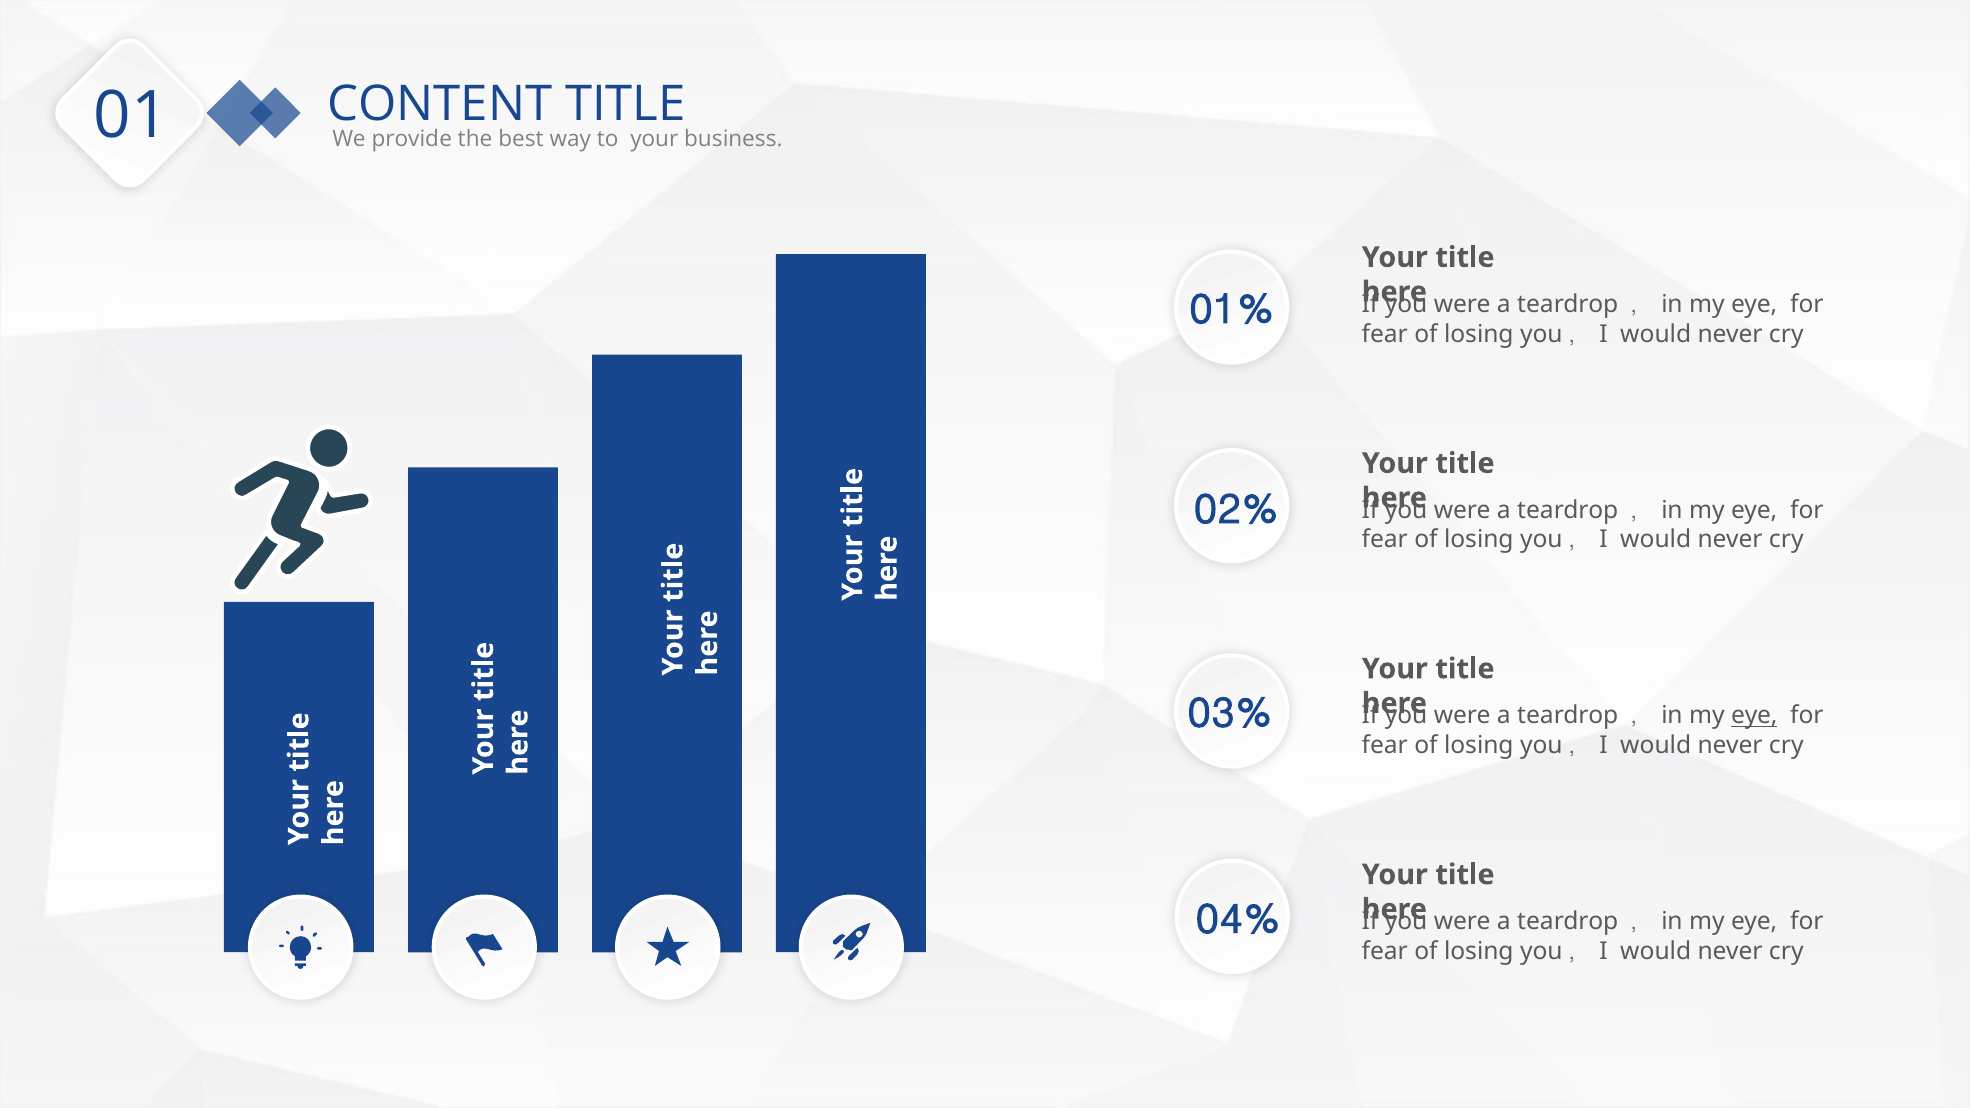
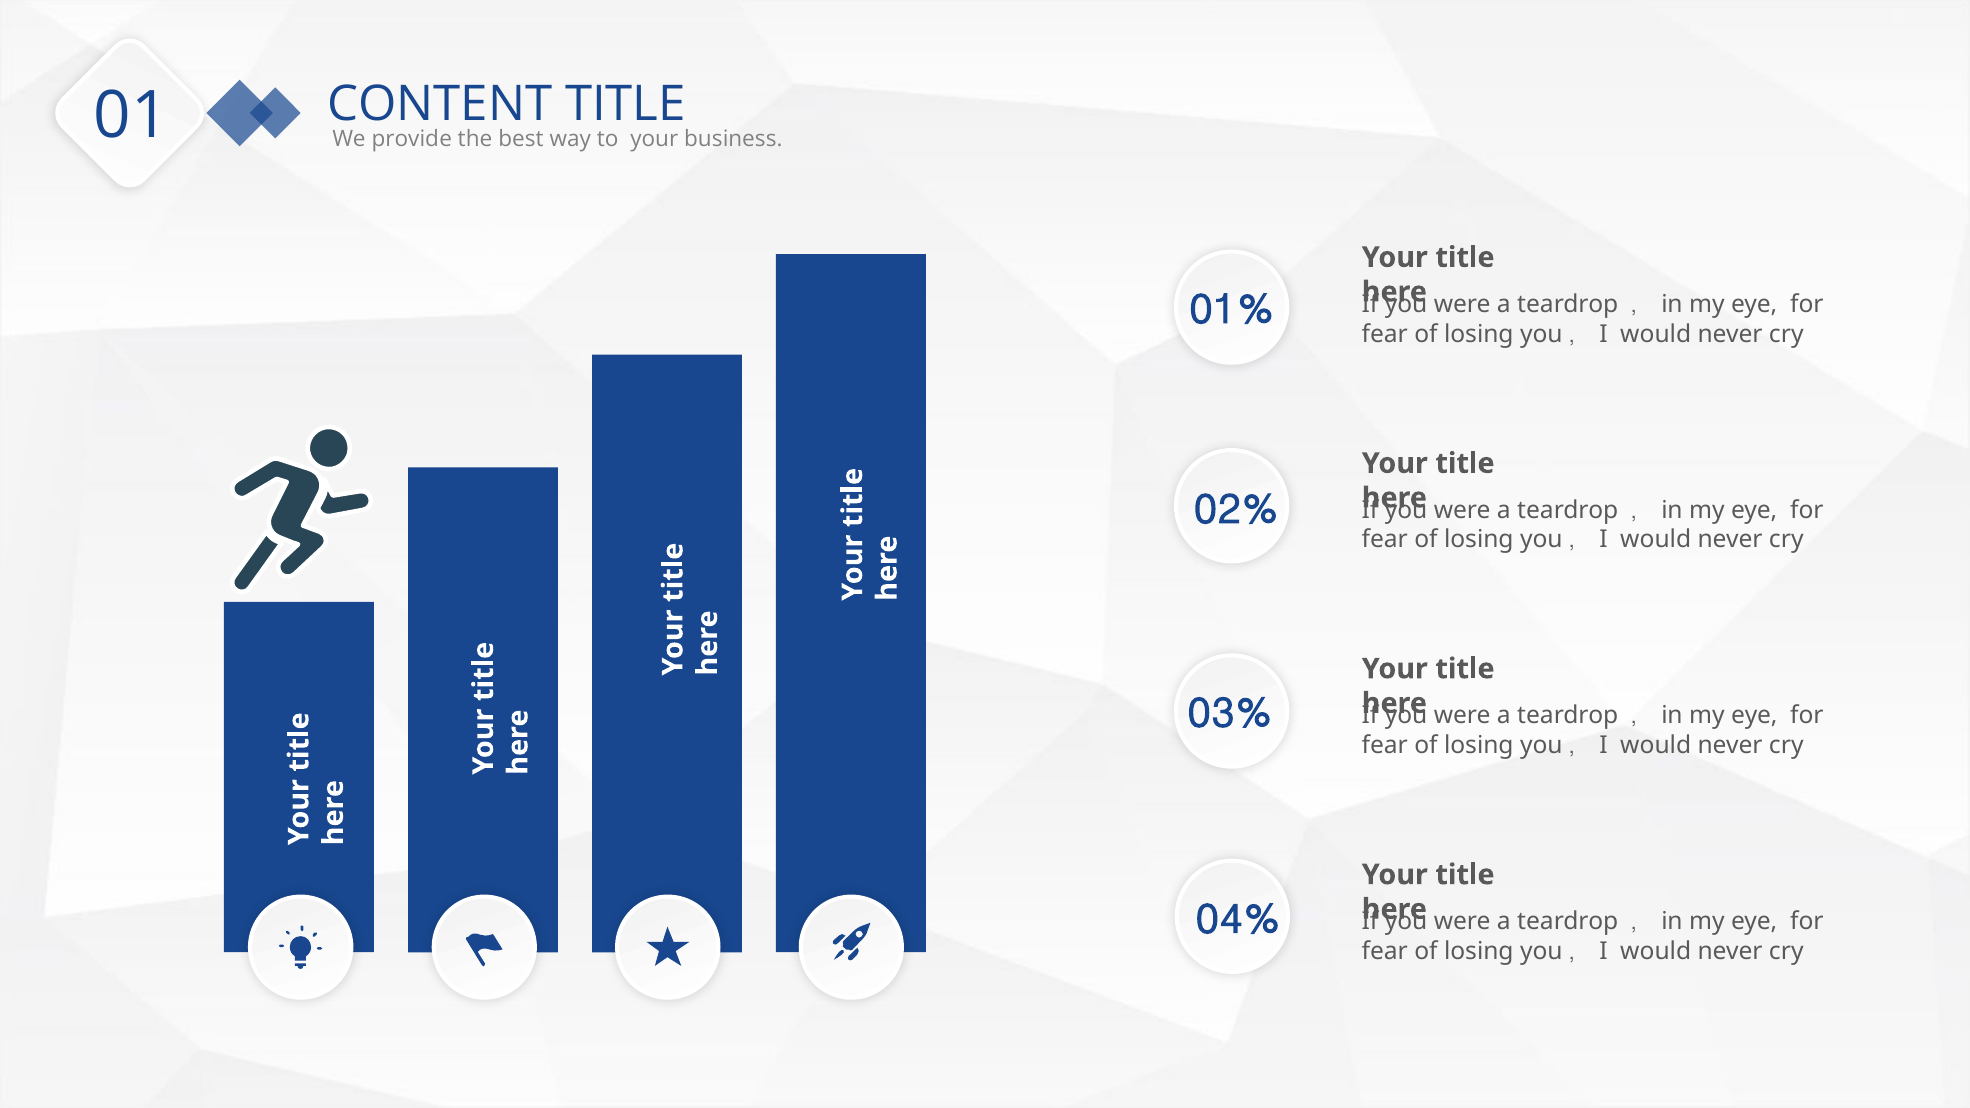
eye at (1754, 716) underline: present -> none
